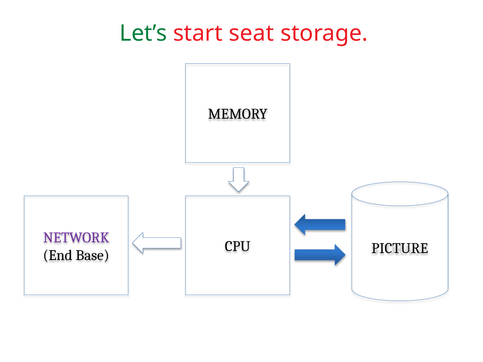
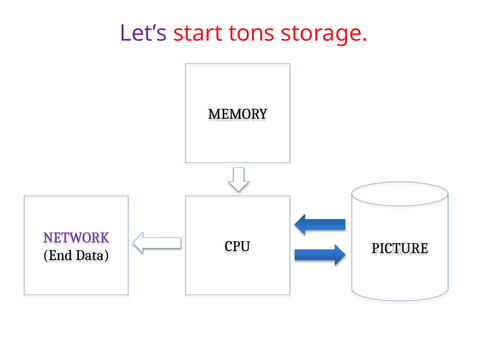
Let’s colour: green -> purple
seat: seat -> tons
Base: Base -> Data
